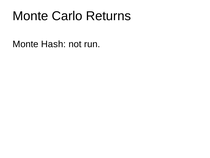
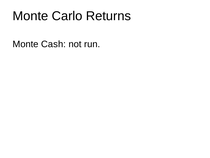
Hash: Hash -> Cash
